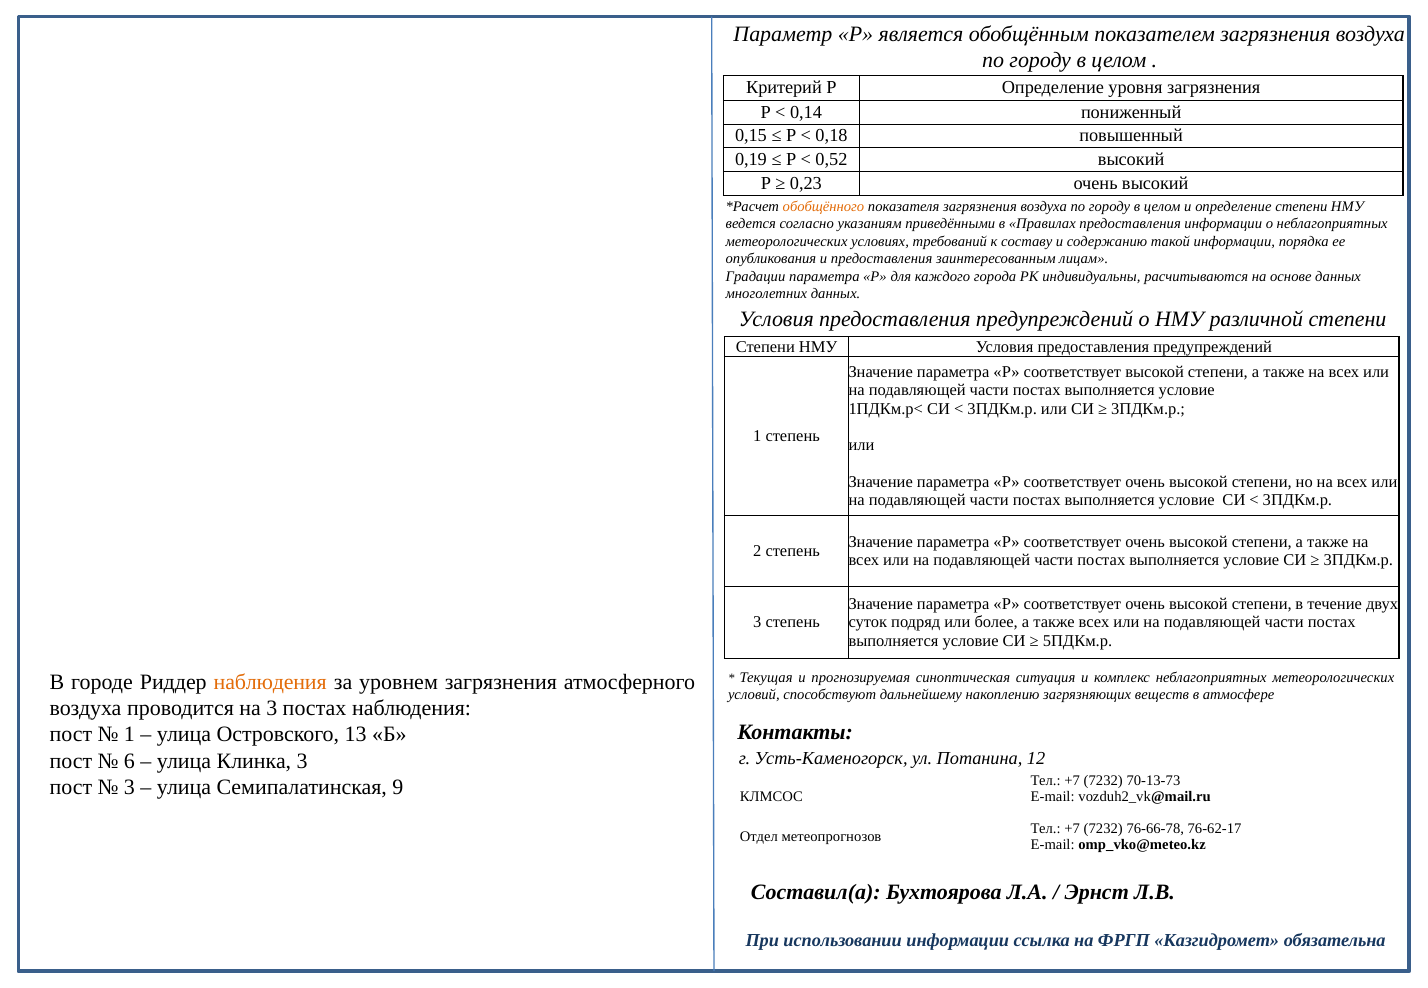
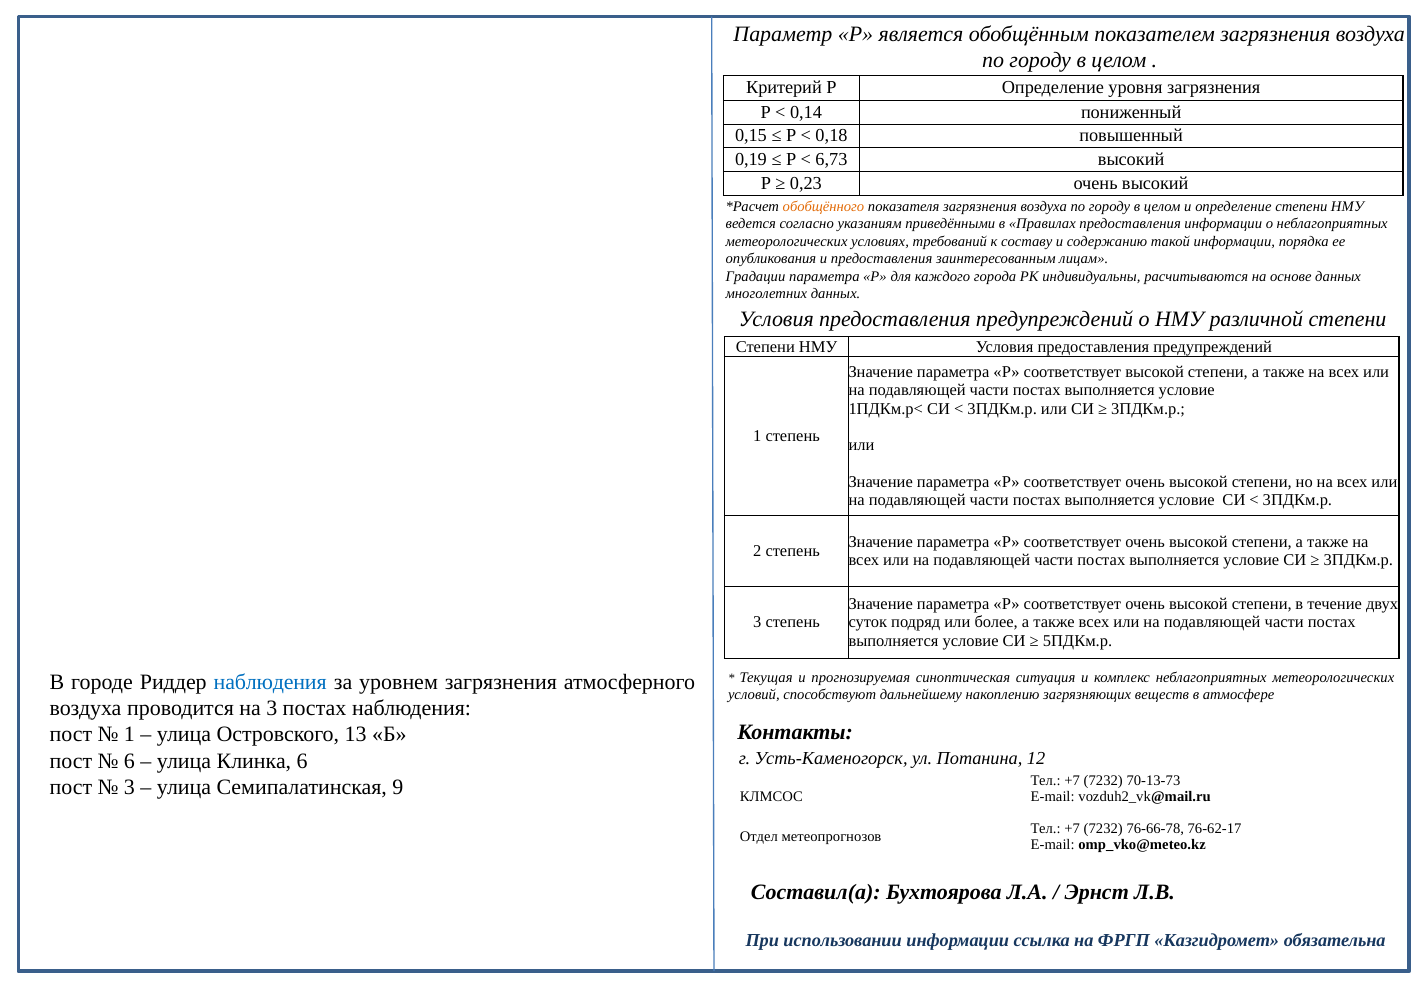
0,52: 0,52 -> 6,73
наблюдения at (270, 682) colour: orange -> blue
Клинка 3: 3 -> 6
